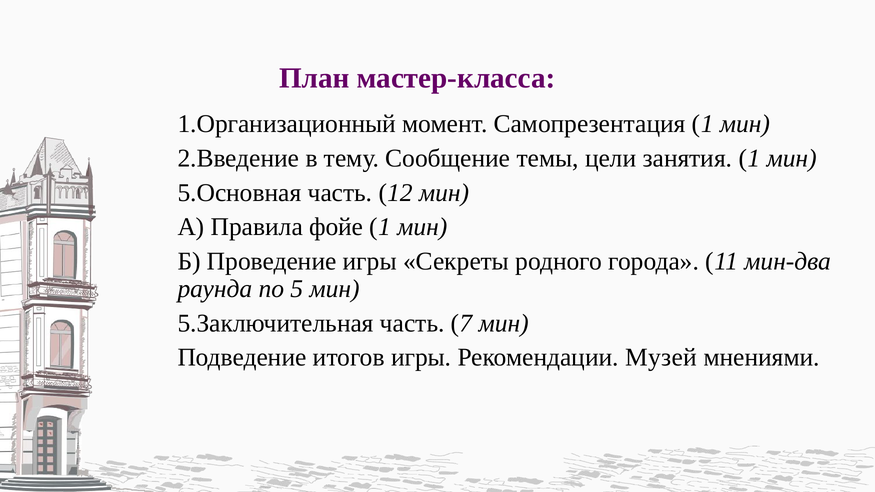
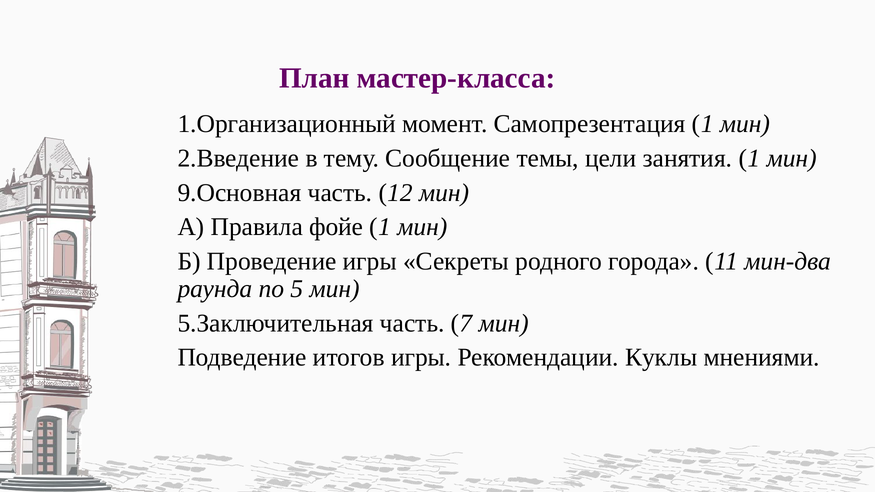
5.Основная: 5.Основная -> 9.Основная
Музей: Музей -> Куклы
